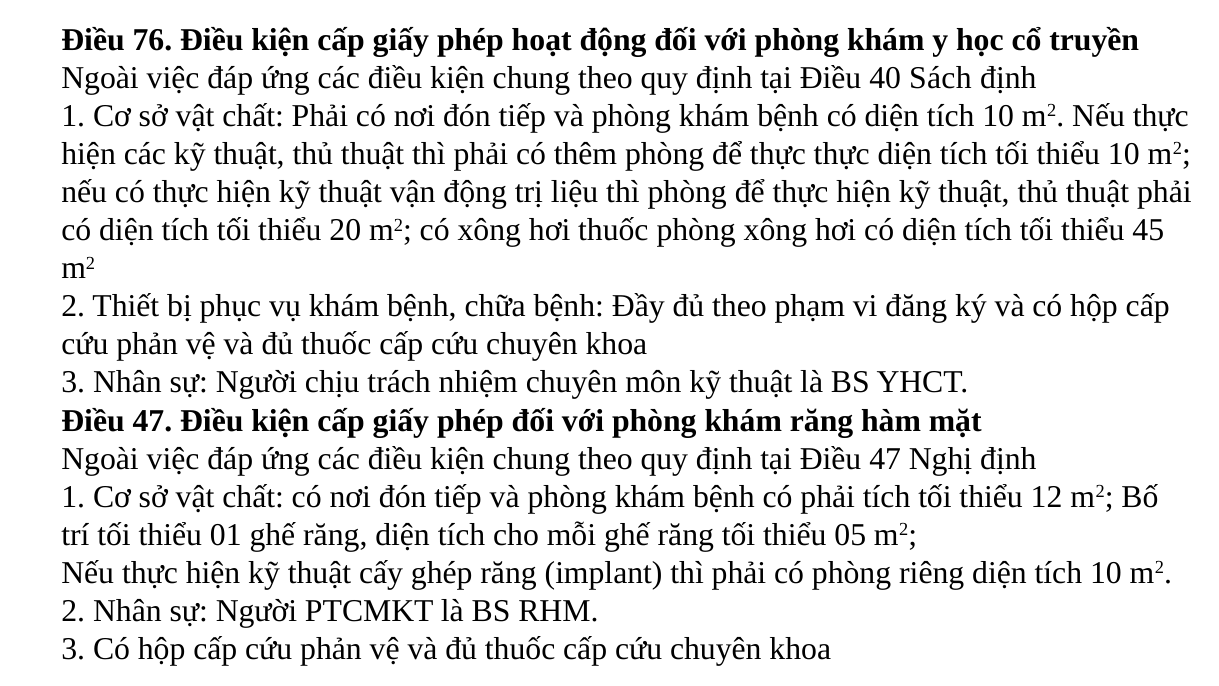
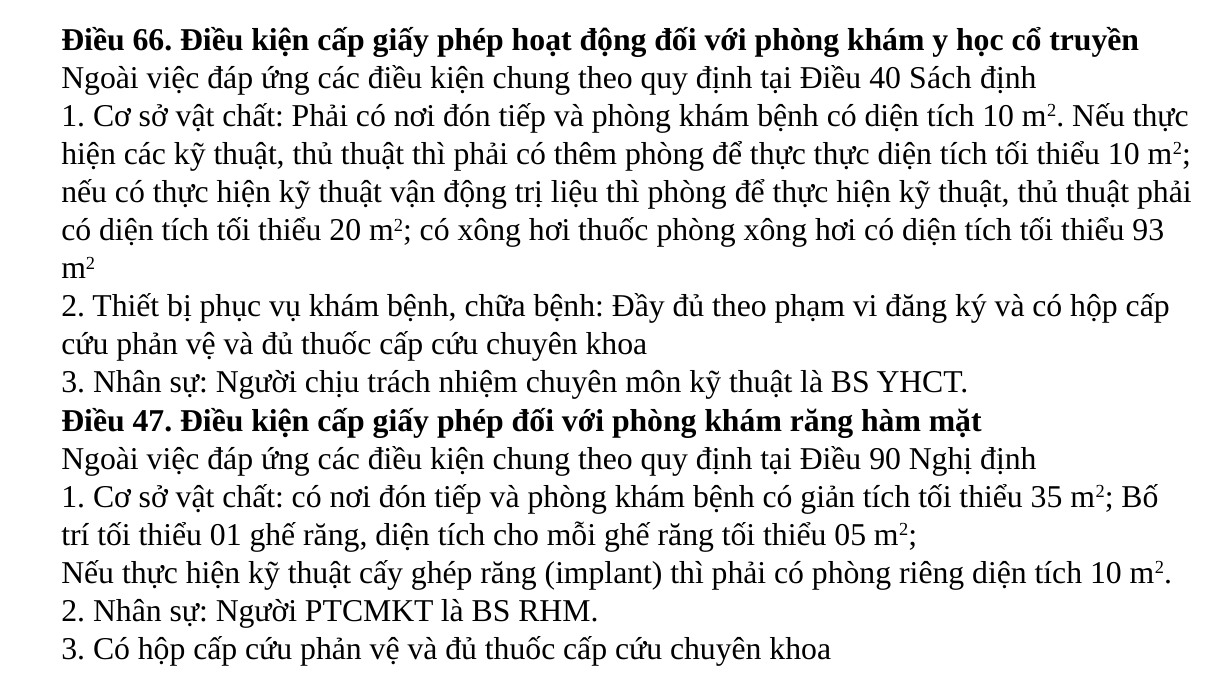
76: 76 -> 66
45: 45 -> 93
tại Điều 47: 47 -> 90
có phải: phải -> giản
12: 12 -> 35
